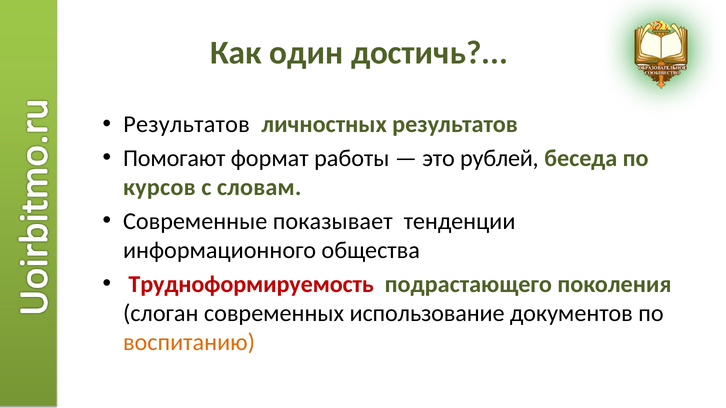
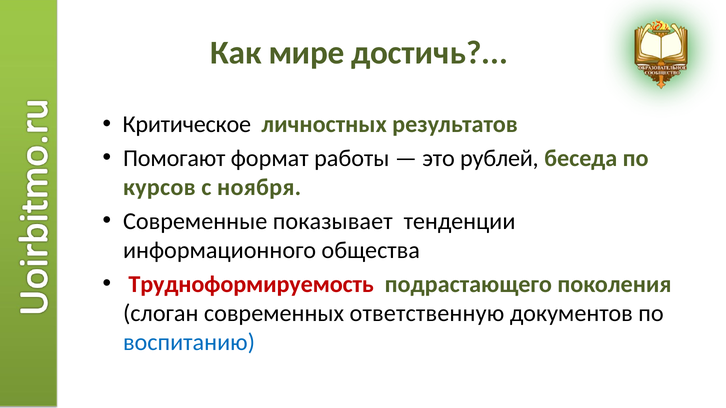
один: один -> мире
Результатов at (187, 125): Результатов -> Критическое
словам: словам -> ноября
использование: использование -> ответственную
воспитанию colour: orange -> blue
